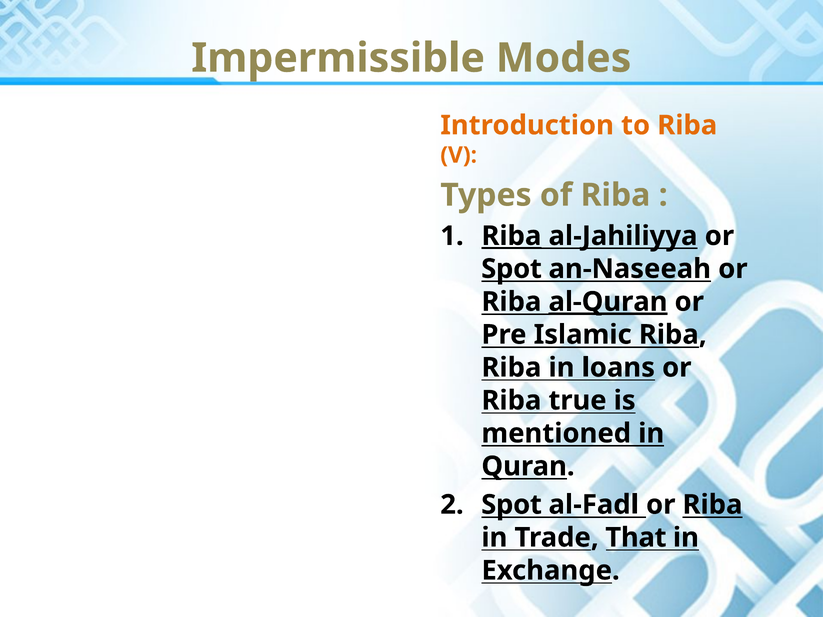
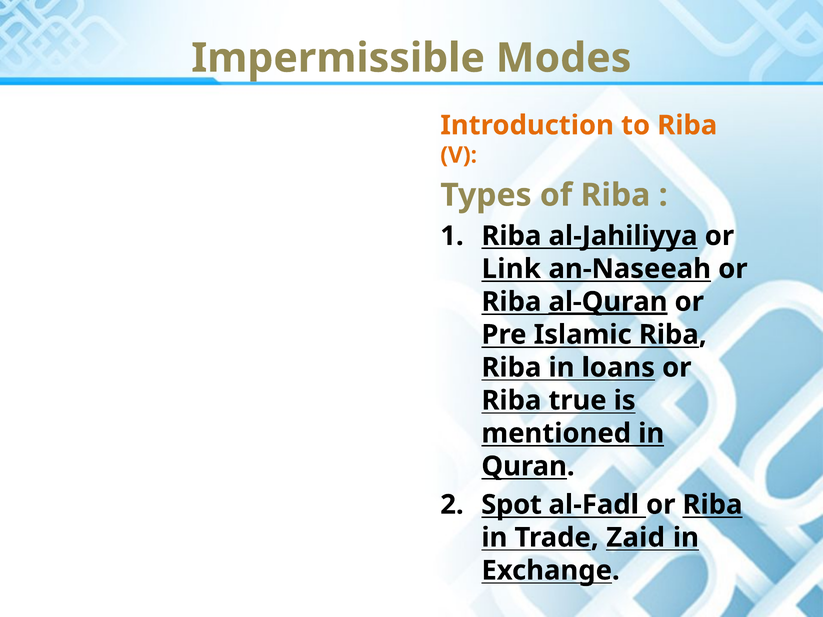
Riba at (511, 236) underline: present -> none
Spot at (512, 269): Spot -> Link
That: That -> Zaid
